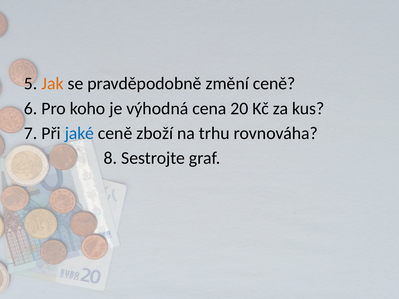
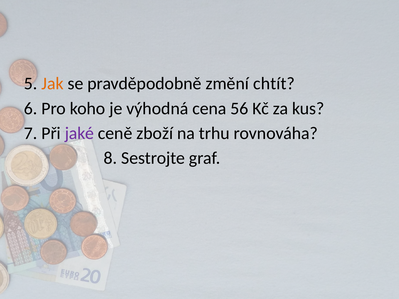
změní ceně: ceně -> chtít
20: 20 -> 56
jaké colour: blue -> purple
